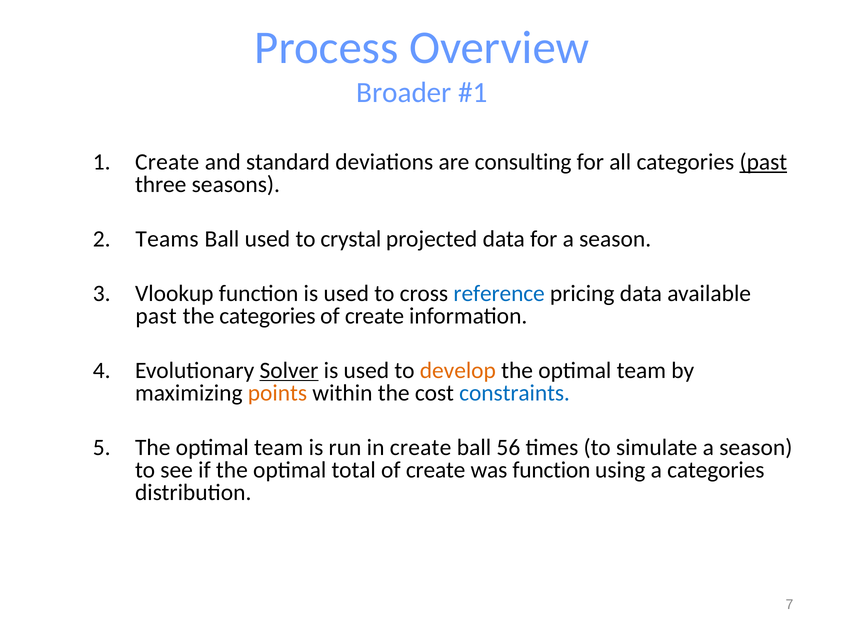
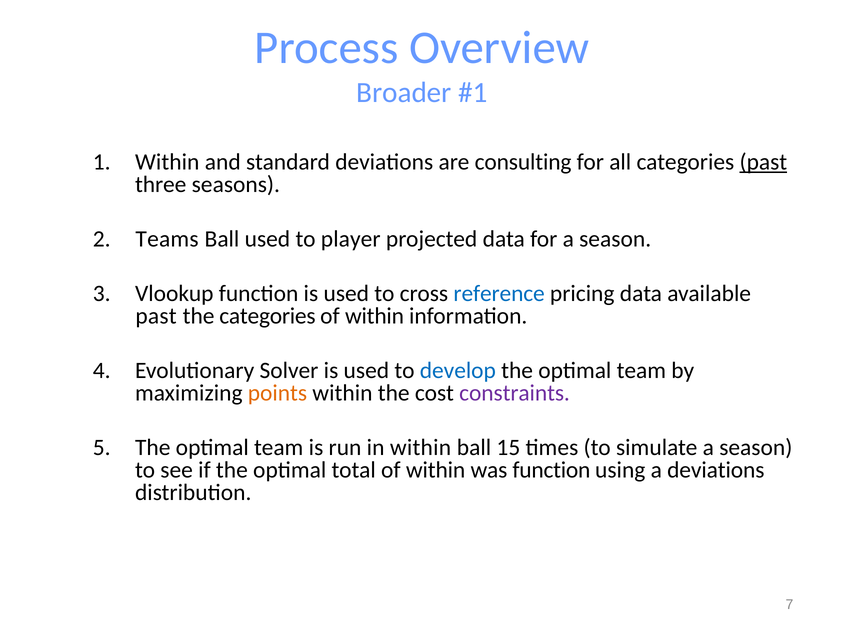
1 Create: Create -> Within
crystal: crystal -> player
create at (375, 316): create -> within
Solver underline: present -> none
develop colour: orange -> blue
constraints colour: blue -> purple
in create: create -> within
56: 56 -> 15
total of create: create -> within
a categories: categories -> deviations
